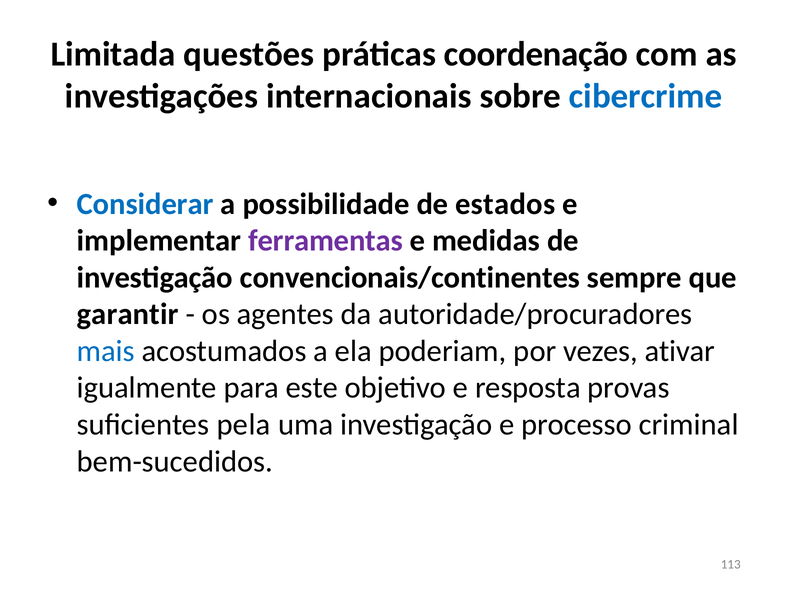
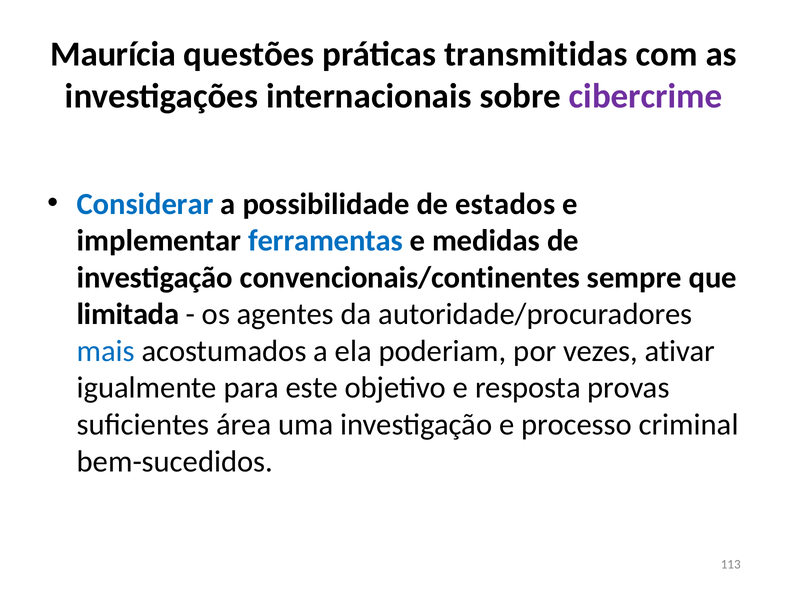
Limitada: Limitada -> Maurícia
coordenação: coordenação -> transmitidas
cibercrime colour: blue -> purple
ferramentas colour: purple -> blue
garantir: garantir -> limitada
pela: pela -> área
